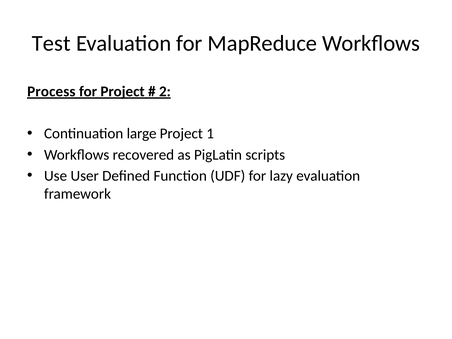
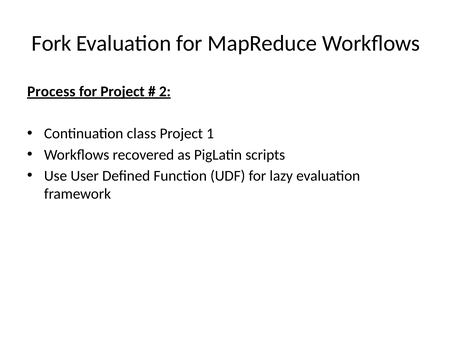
Test: Test -> Fork
large: large -> class
